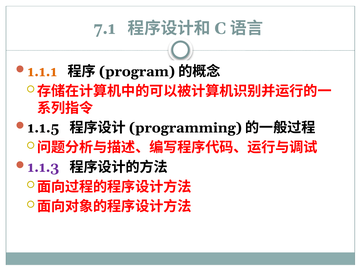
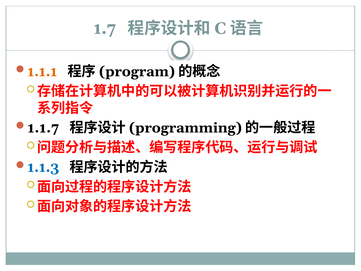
7.1: 7.1 -> 1.7
1.1.5: 1.1.5 -> 1.1.7
1.1.3 colour: purple -> blue
